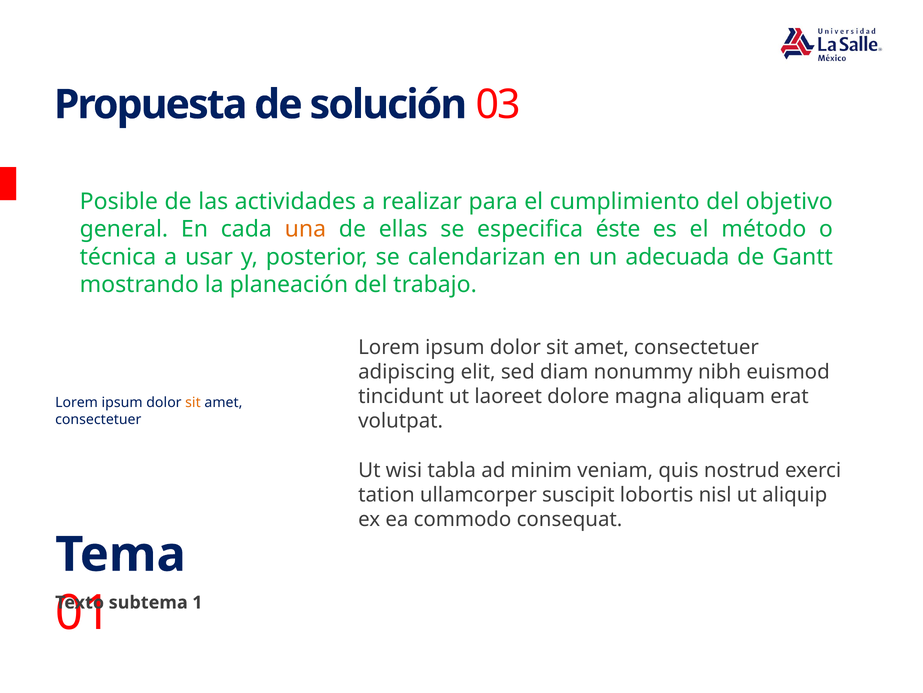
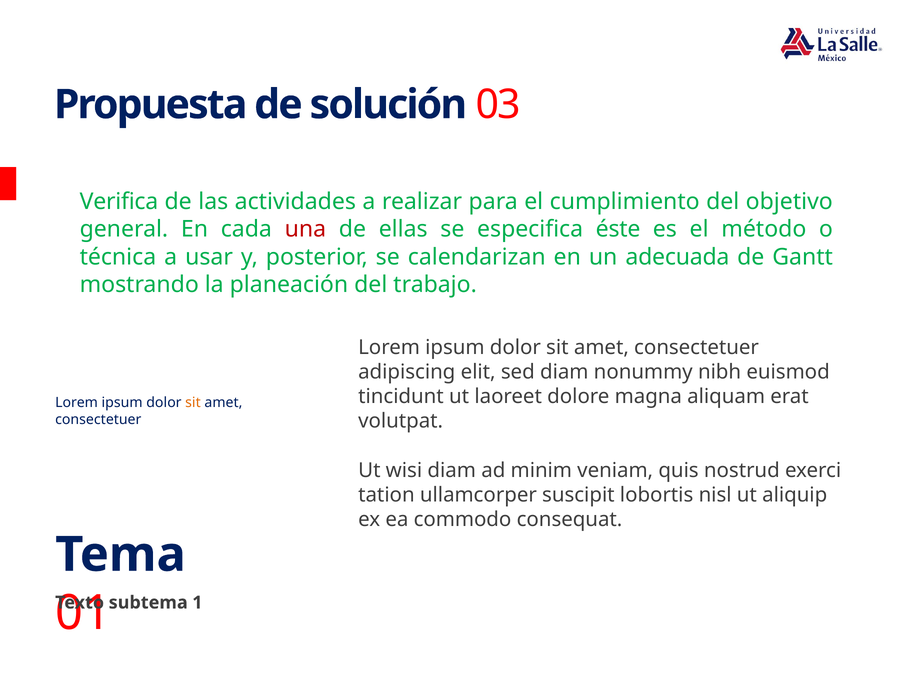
Posible: Posible -> Verifica
una colour: orange -> red
wisi tabla: tabla -> diam
